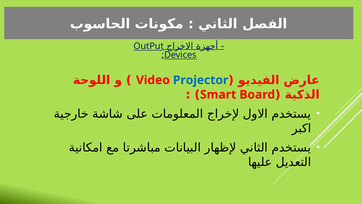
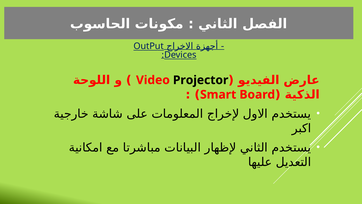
Projector colour: blue -> black
